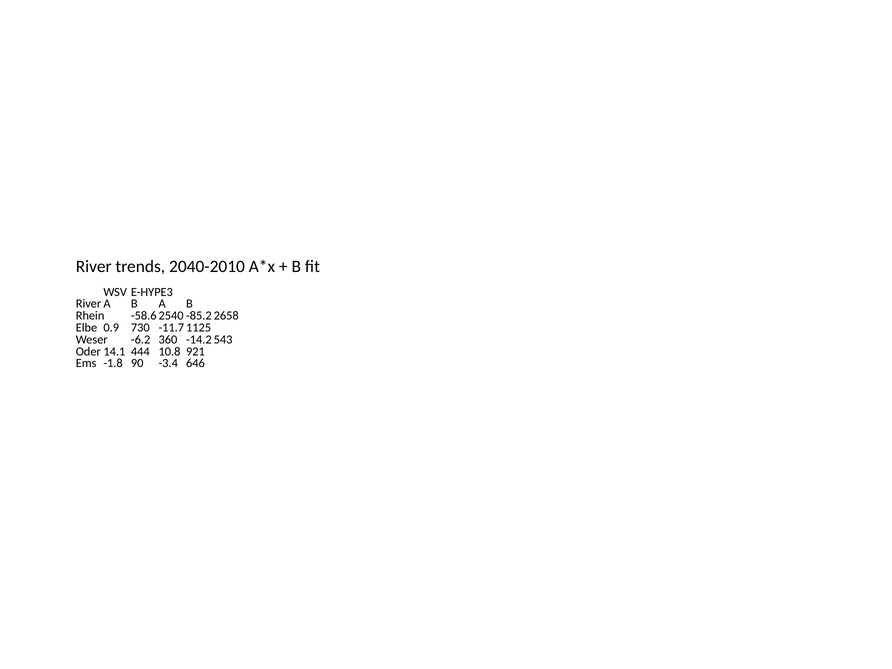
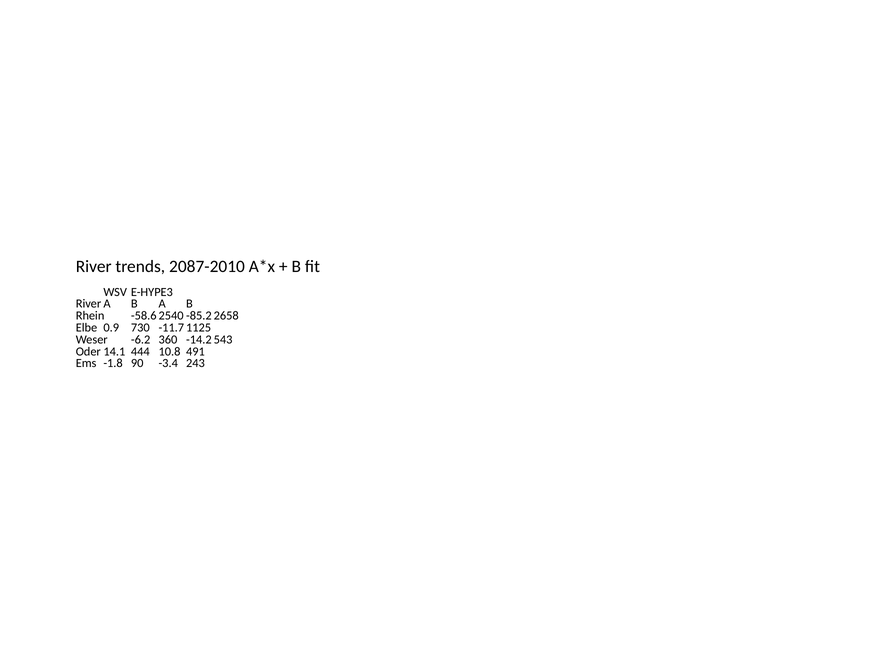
2040-2010: 2040-2010 -> 2087-2010
921: 921 -> 491
646: 646 -> 243
